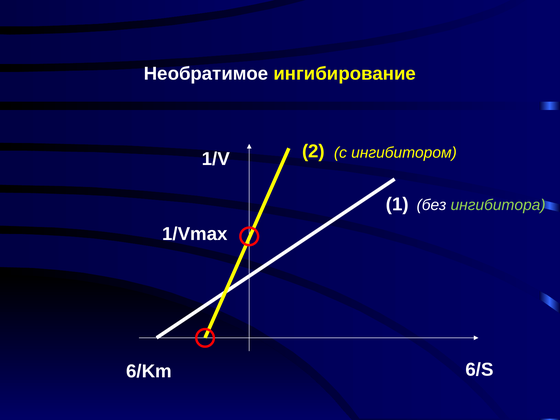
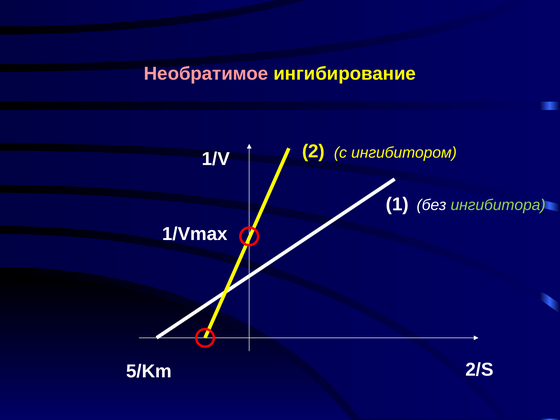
Необратимое colour: white -> pink
6/S: 6/S -> 2/S
6/Km: 6/Km -> 5/Km
